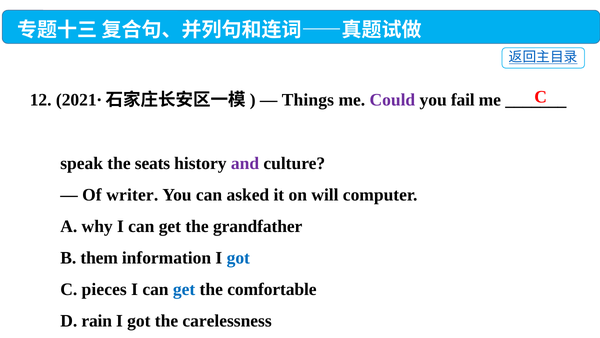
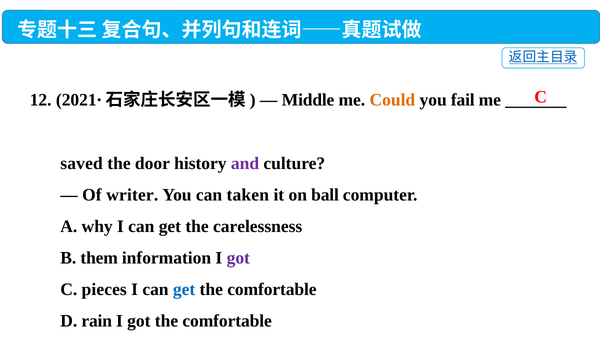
Things: Things -> Middle
Could colour: purple -> orange
speak: speak -> saved
seats: seats -> door
asked: asked -> taken
will: will -> ball
grandfather: grandfather -> carelessness
got at (238, 258) colour: blue -> purple
got the carelessness: carelessness -> comfortable
